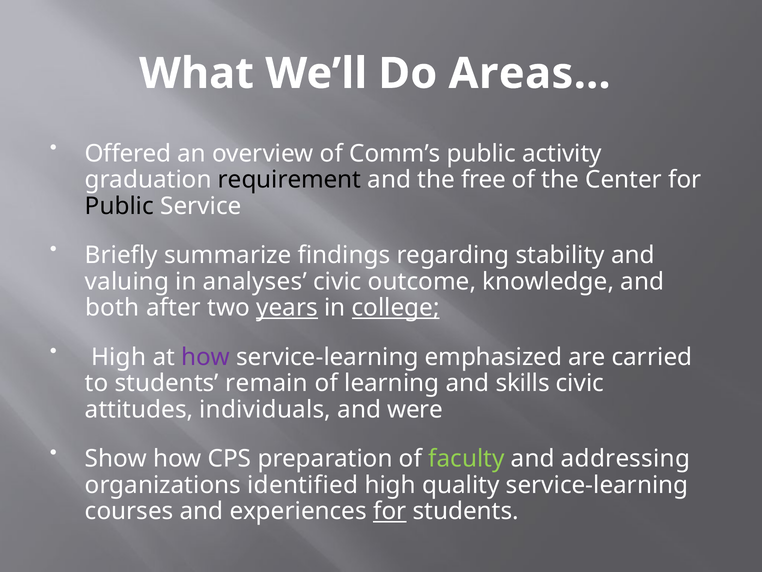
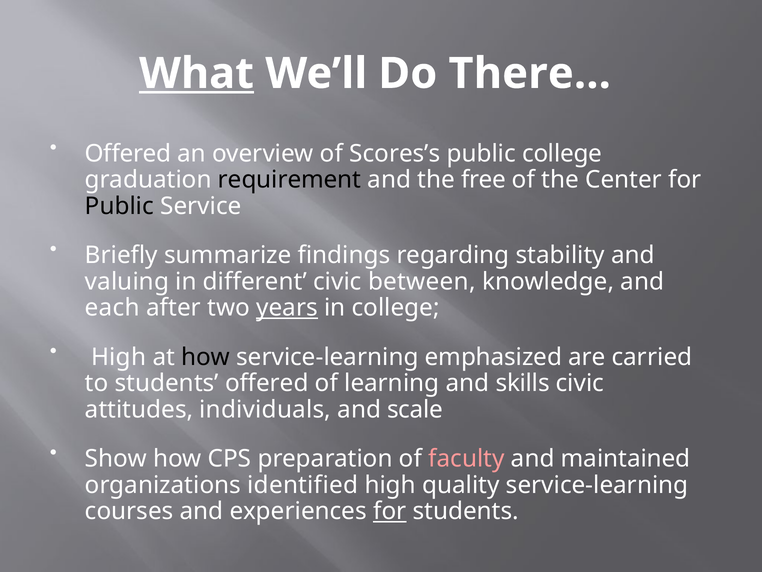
What underline: none -> present
Areas…: Areas… -> There…
Comm’s: Comm’s -> Scores’s
public activity: activity -> college
analyses: analyses -> different
outcome: outcome -> between
both: both -> each
college at (396, 308) underline: present -> none
how at (206, 357) colour: purple -> black
students remain: remain -> offered
were: were -> scale
faculty colour: light green -> pink
addressing: addressing -> maintained
